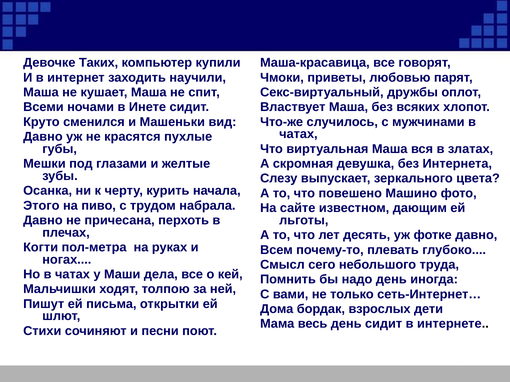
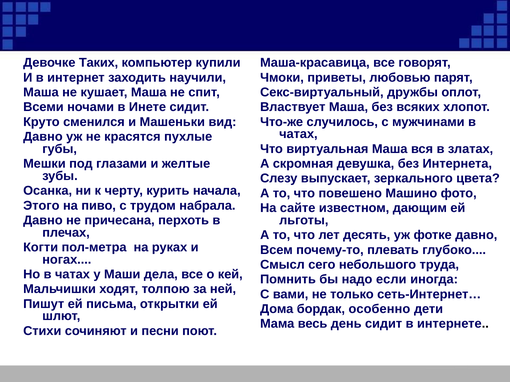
надо день: день -> если
взрослых: взрослых -> особенно
